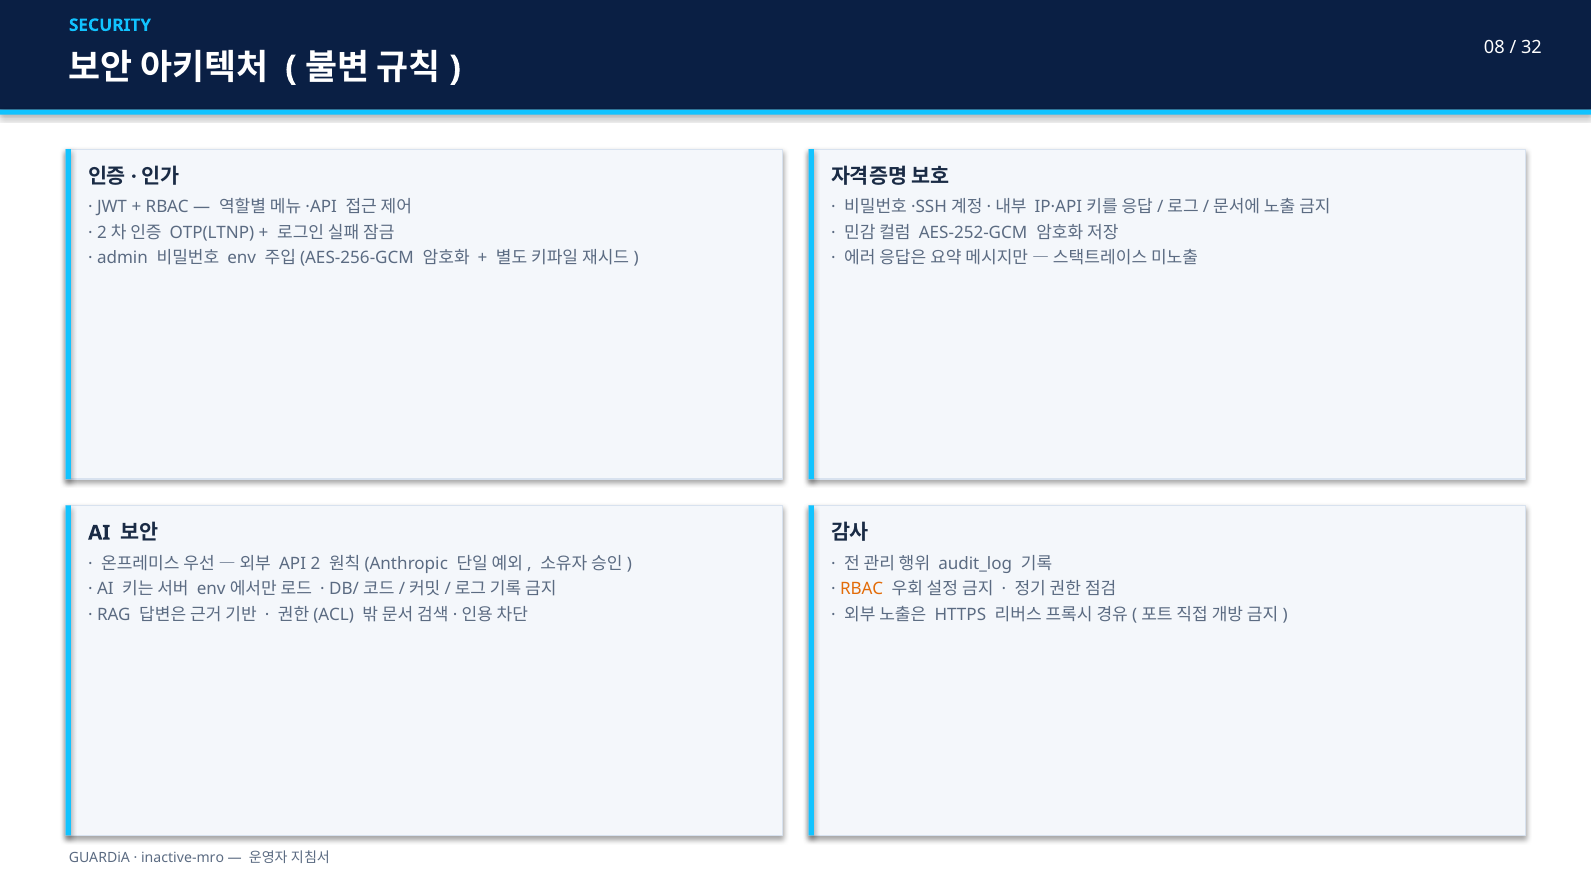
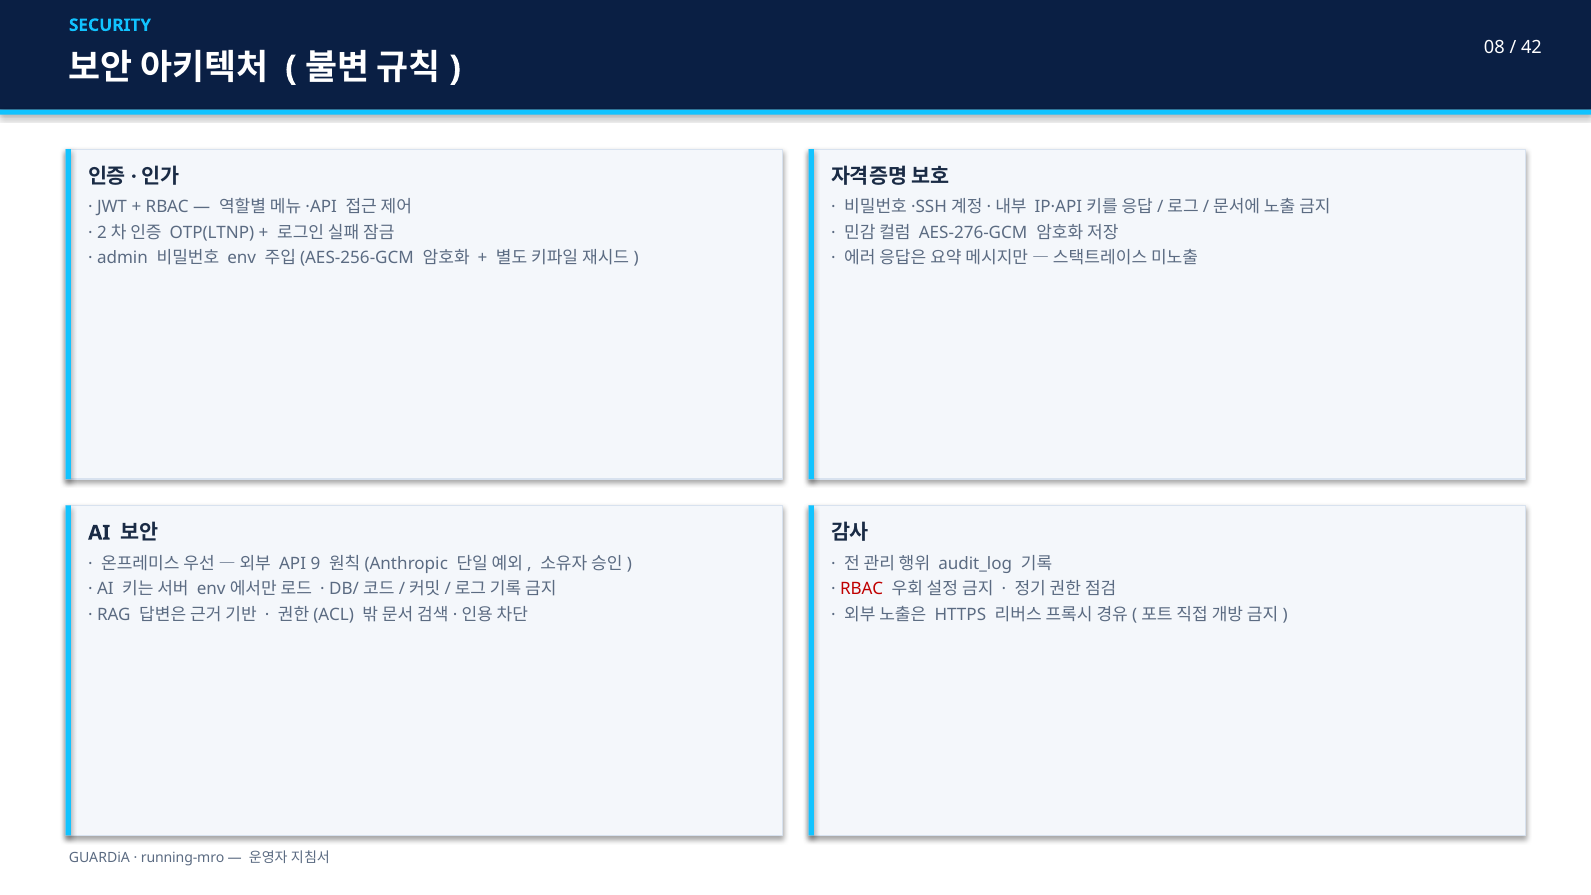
32: 32 -> 42
AES-252-GCM: AES-252-GCM -> AES-276-GCM
2: 2 -> 9
RBAC at (862, 589) colour: orange -> red
inactive-mro: inactive-mro -> running-mro
